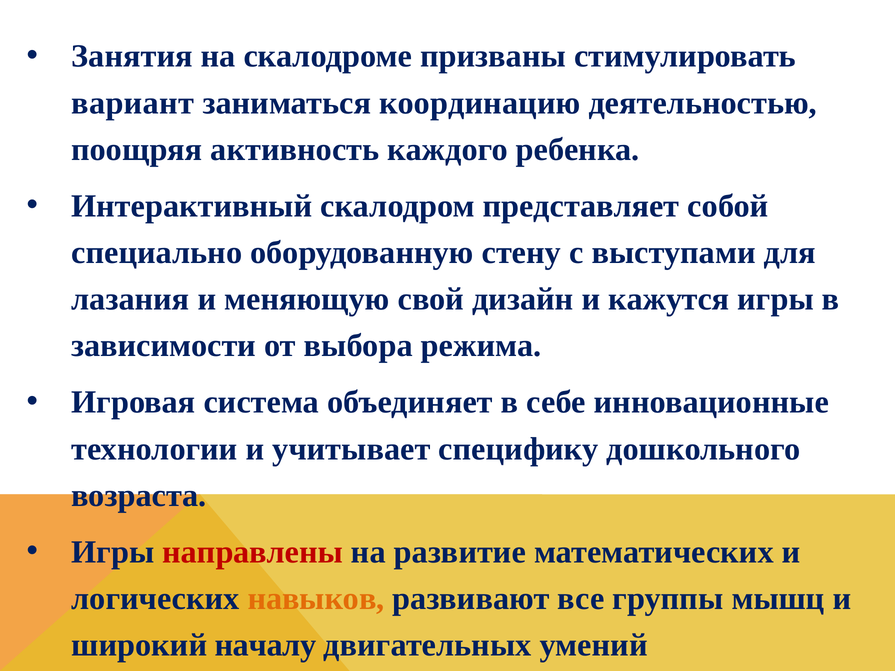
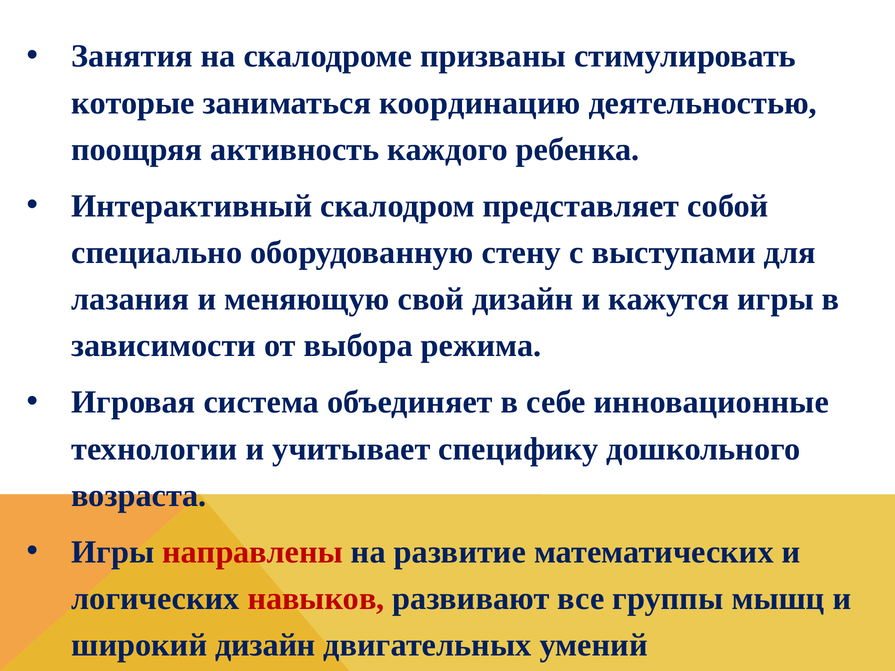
вариант: вариант -> которые
навыков colour: orange -> red
широкий началу: началу -> дизайн
